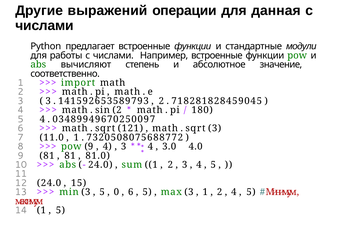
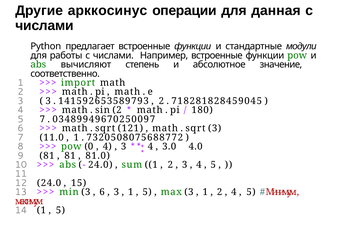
выражений: выражений -> арккосинус
5 4: 4 -> 7
pow 9: 9 -> 0
5 at (102, 192): 5 -> 6
0 at (116, 192): 0 -> 3
6 at (131, 192): 6 -> 1
